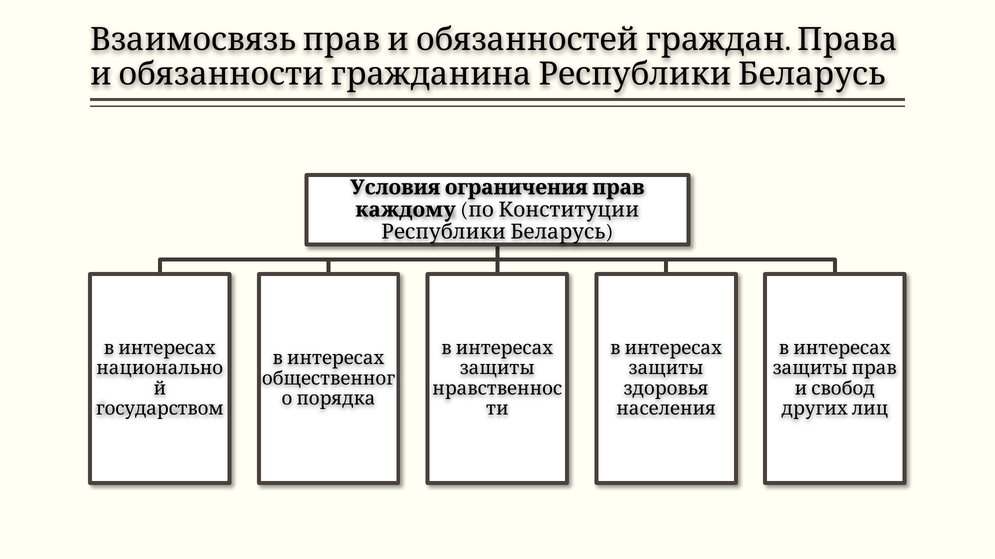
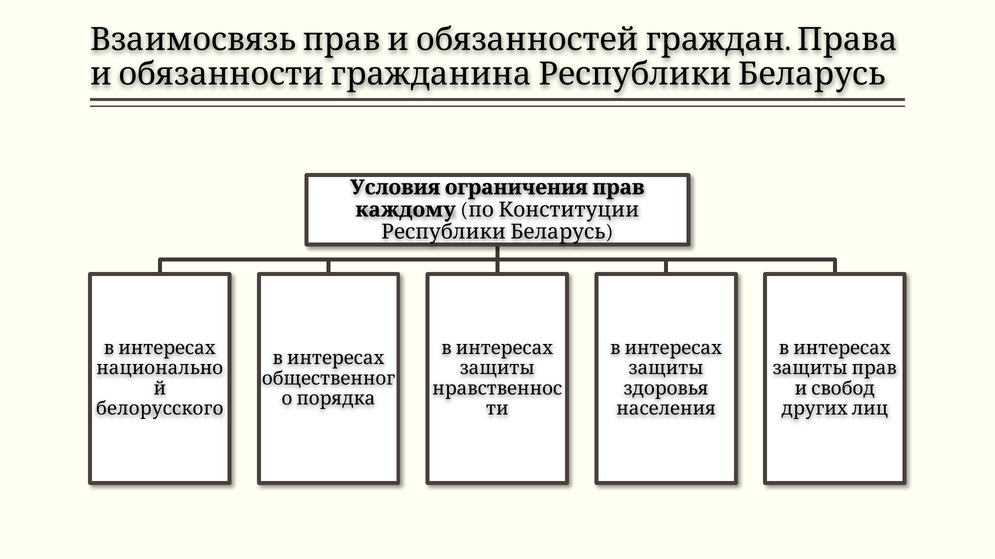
государством: государством -> белорусского
